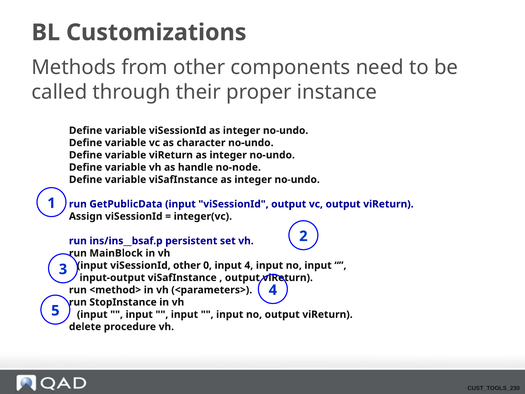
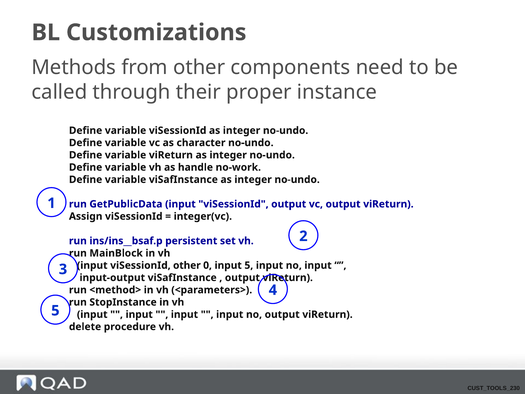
no-node: no-node -> no-work
input 4: 4 -> 5
